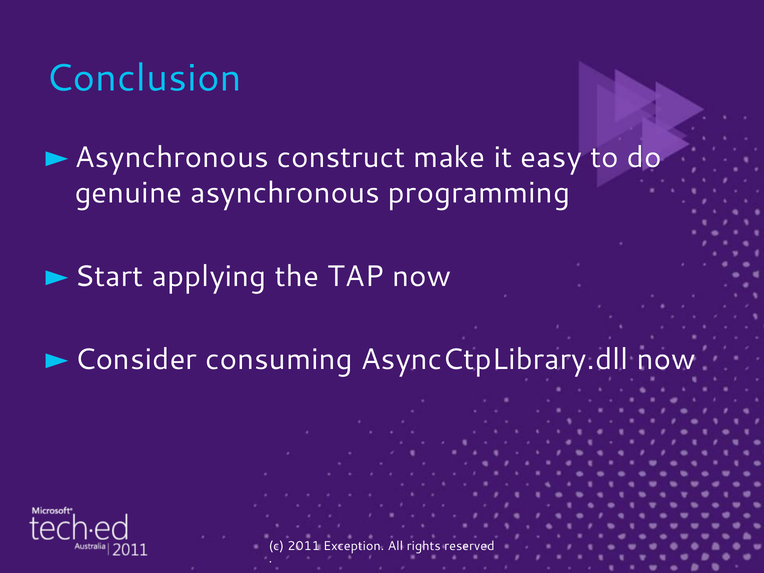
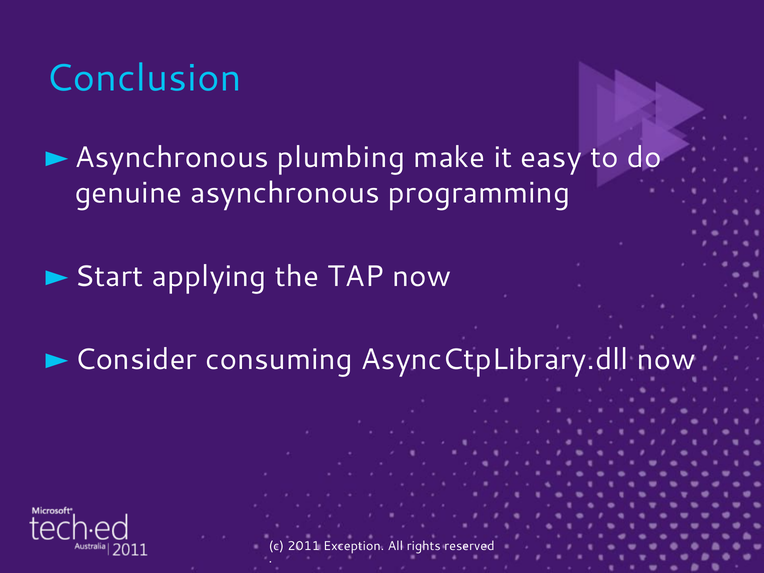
construct: construct -> plumbing
